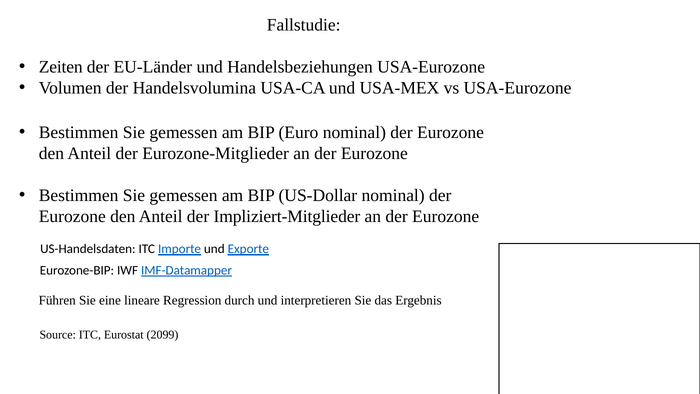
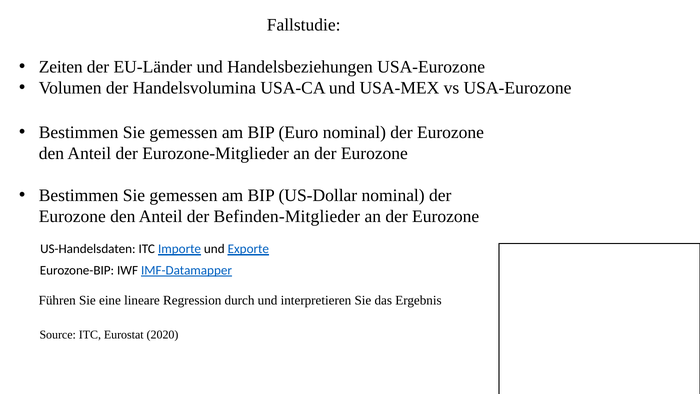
Impliziert-Mitglieder: Impliziert-Mitglieder -> Befinden-Mitglieder
2099: 2099 -> 2020
